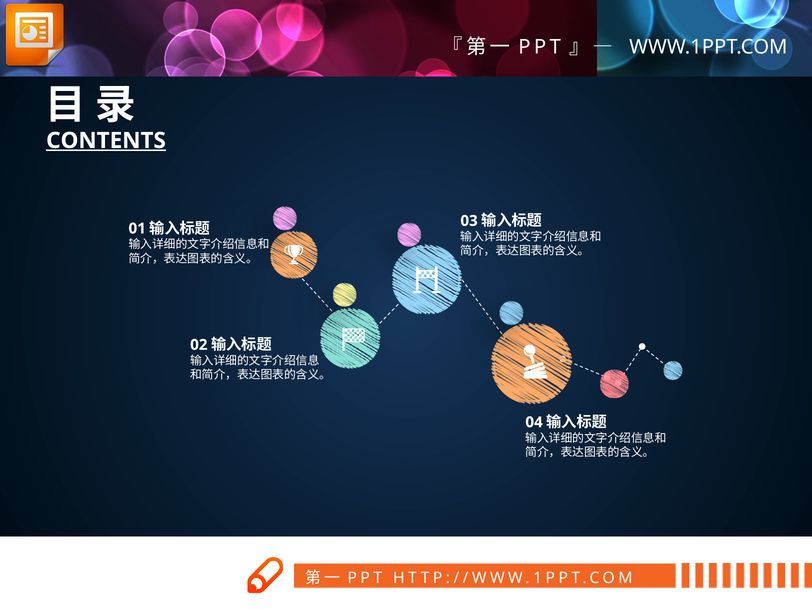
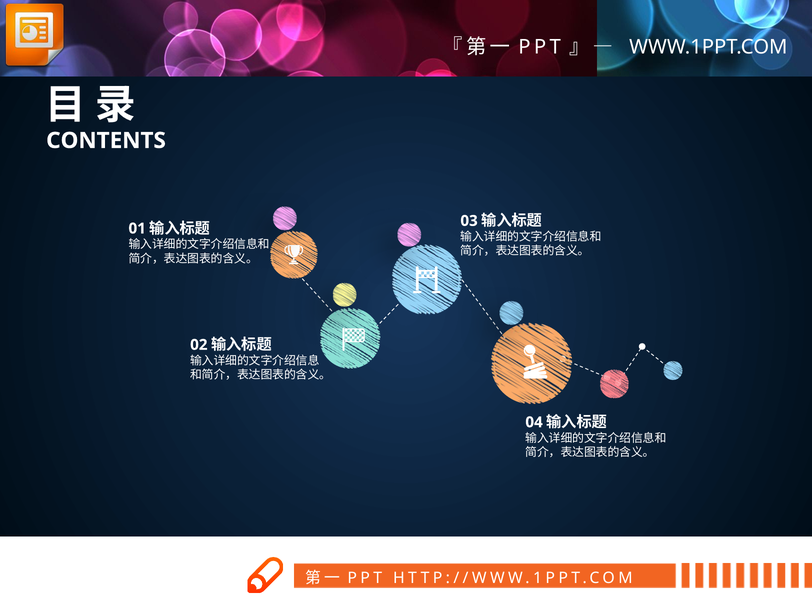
CONTENTS underline: present -> none
